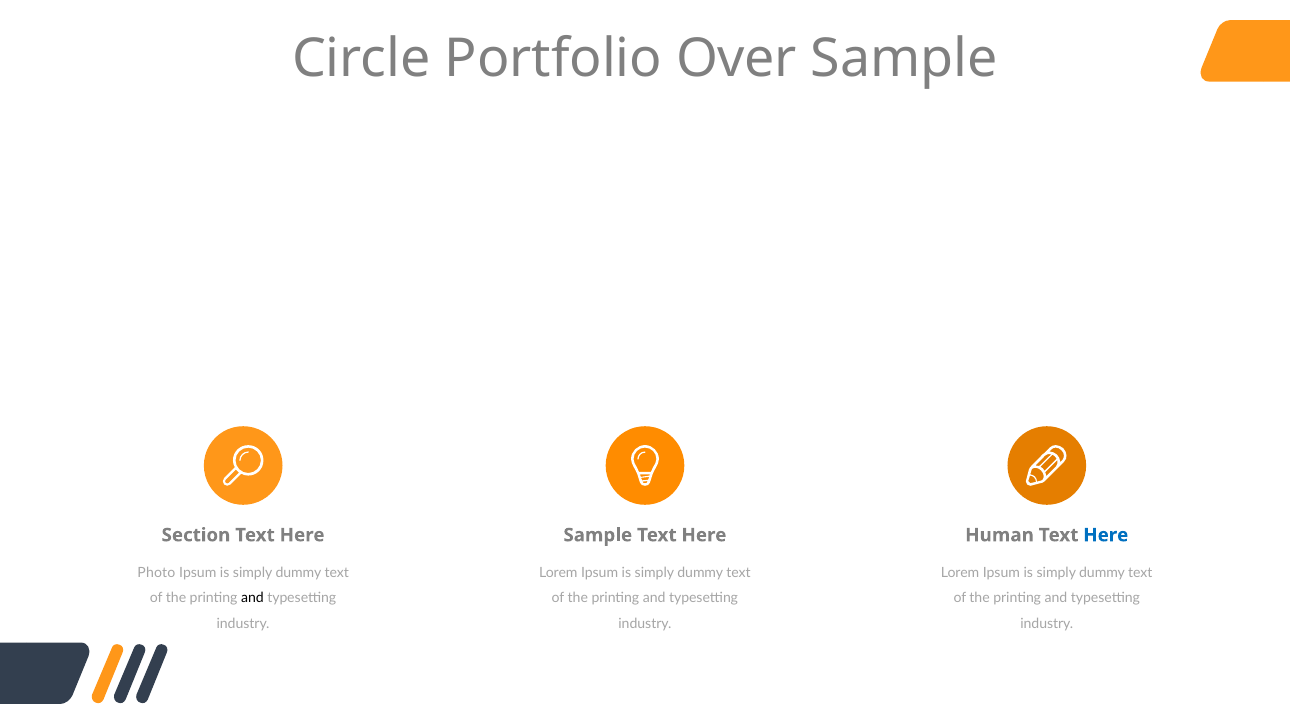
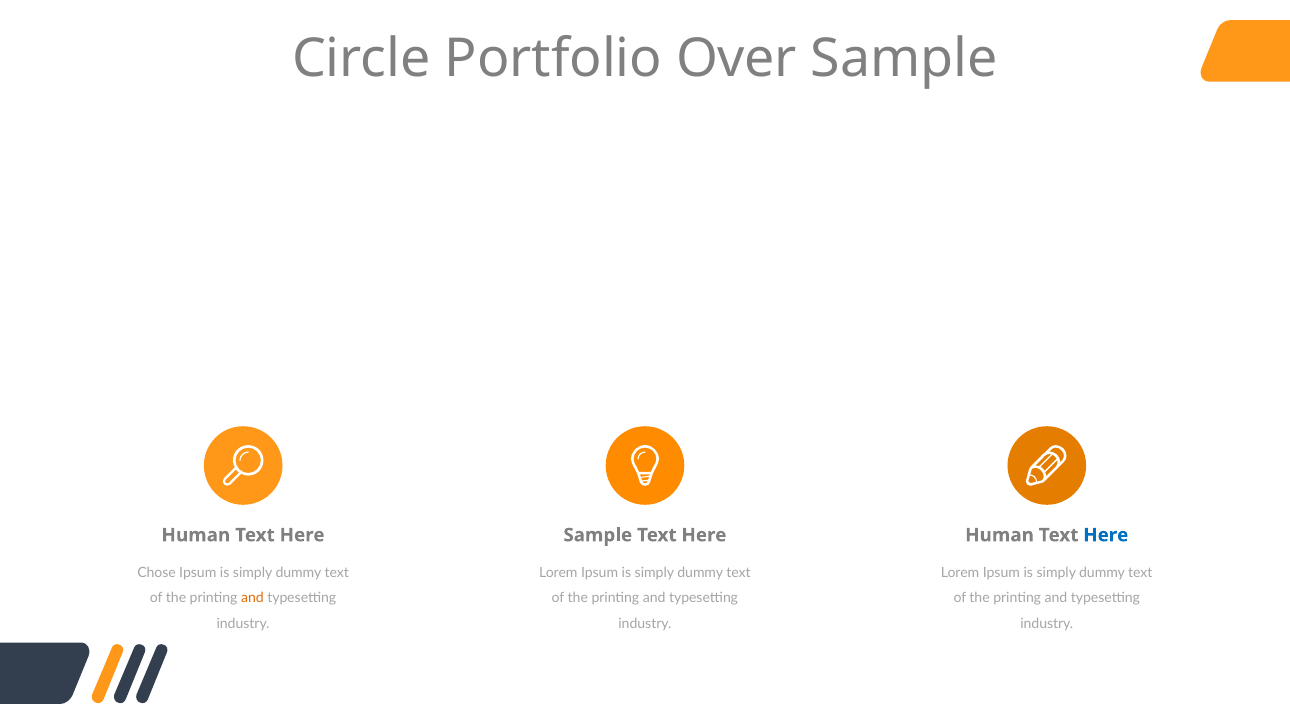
Section at (196, 536): Section -> Human
Photo: Photo -> Chose
and at (252, 599) colour: black -> orange
